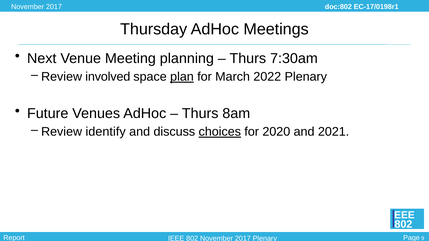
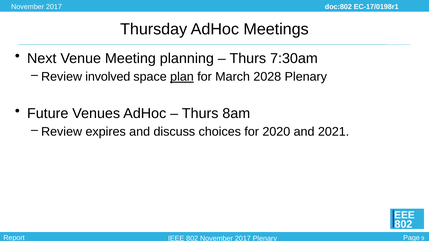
2022: 2022 -> 2028
identify: identify -> expires
choices underline: present -> none
